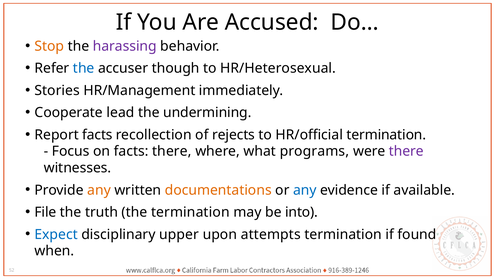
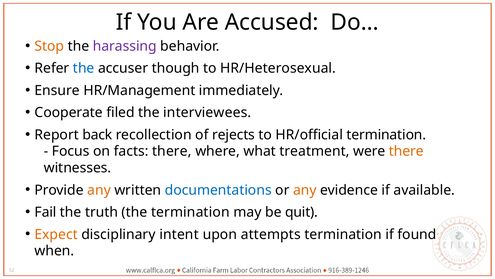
Stories: Stories -> Ensure
lead: lead -> filed
undermining: undermining -> interviewees
Report facts: facts -> back
programs: programs -> treatment
there at (406, 151) colour: purple -> orange
documentations colour: orange -> blue
any at (305, 190) colour: blue -> orange
File: File -> Fail
into: into -> quit
Expect colour: blue -> orange
upper: upper -> intent
